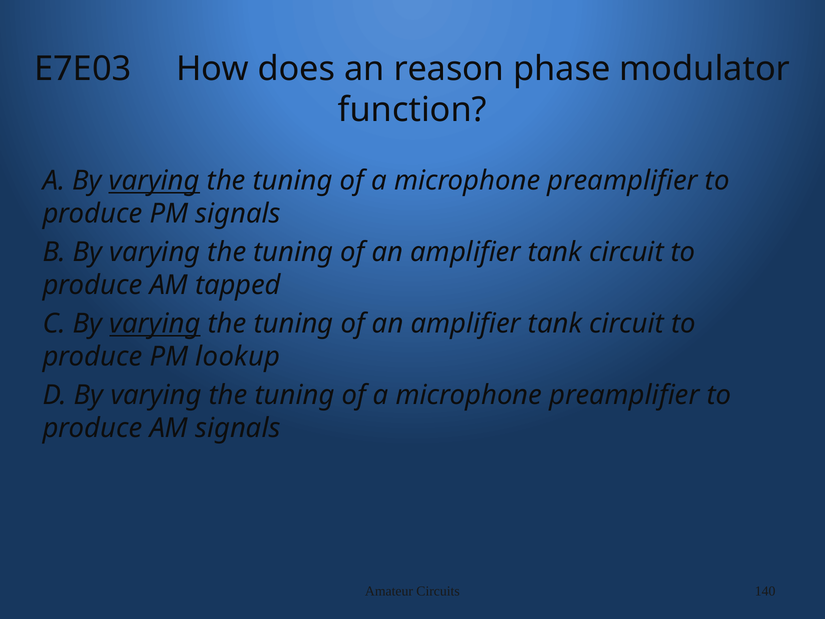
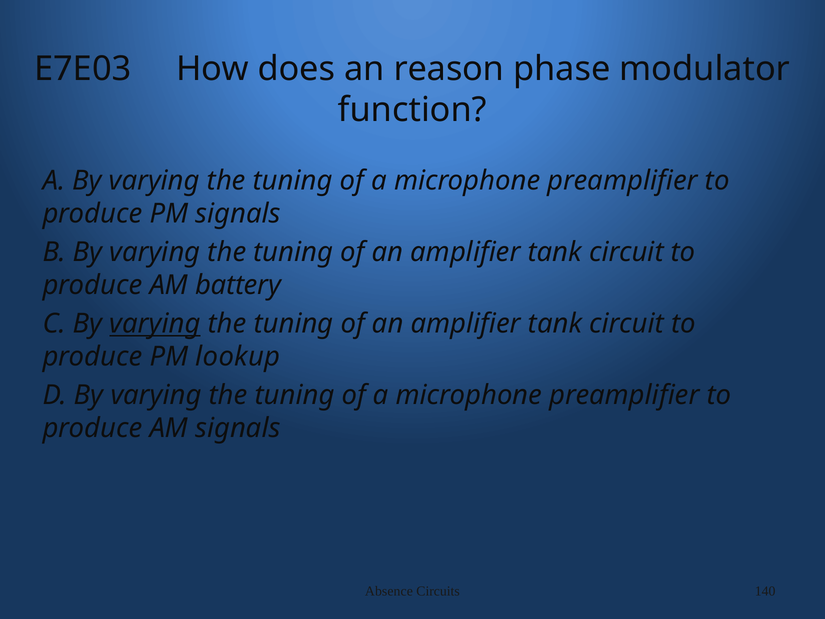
varying at (154, 181) underline: present -> none
tapped: tapped -> battery
Amateur: Amateur -> Absence
